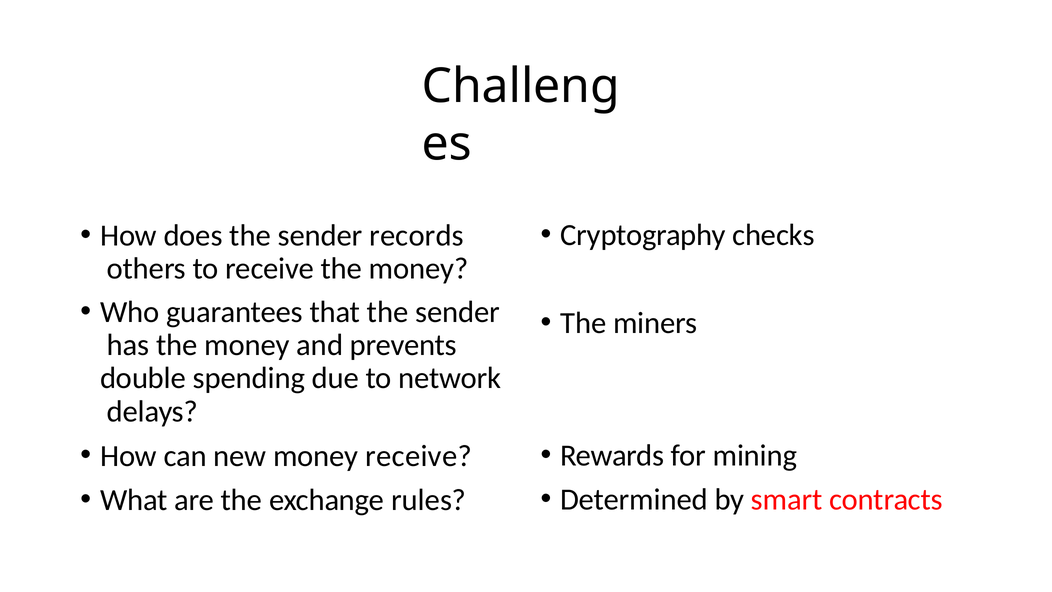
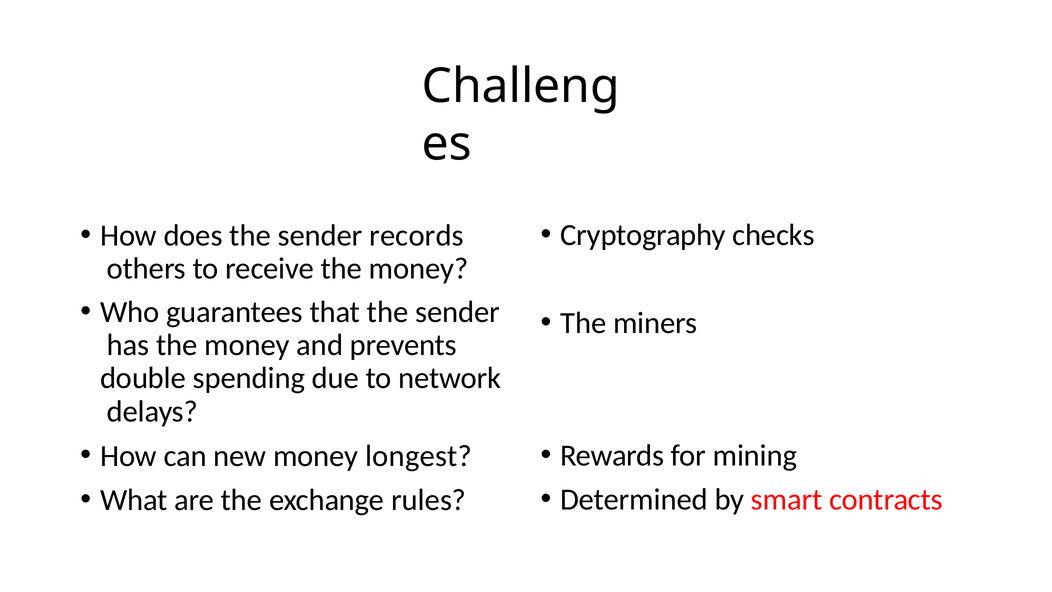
money receive: receive -> longest
